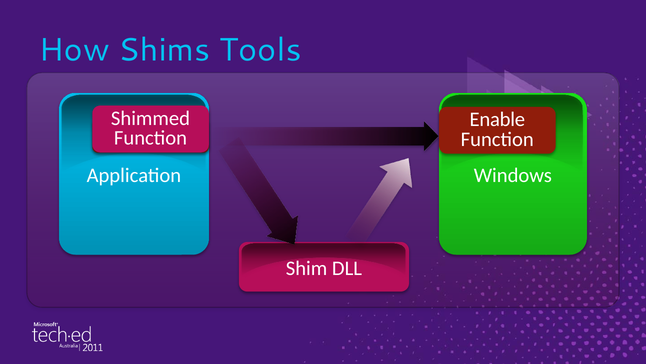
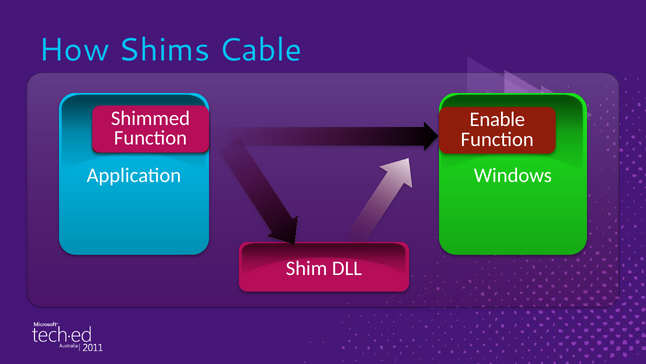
Tools: Tools -> Cable
